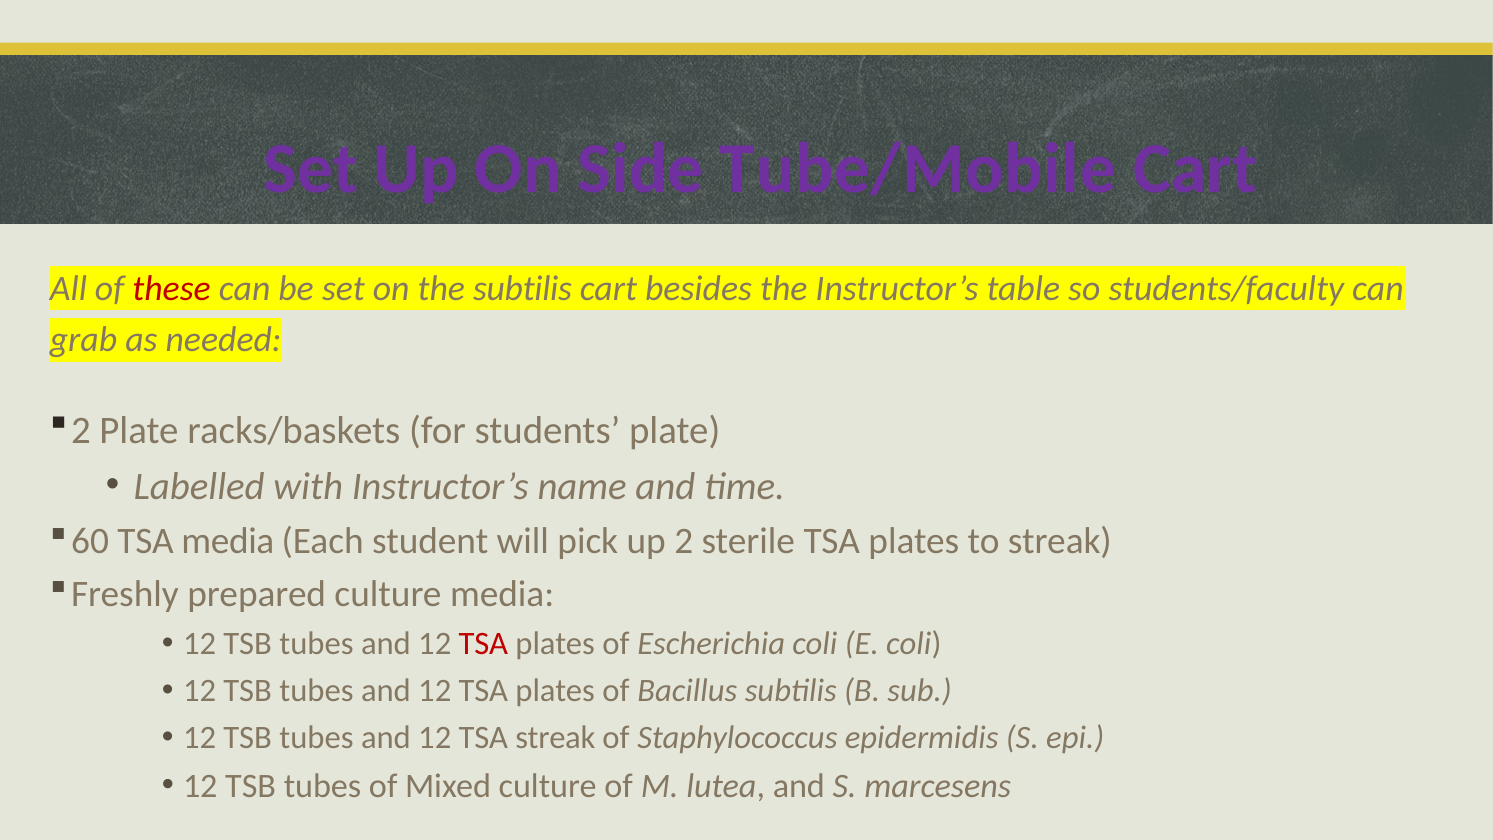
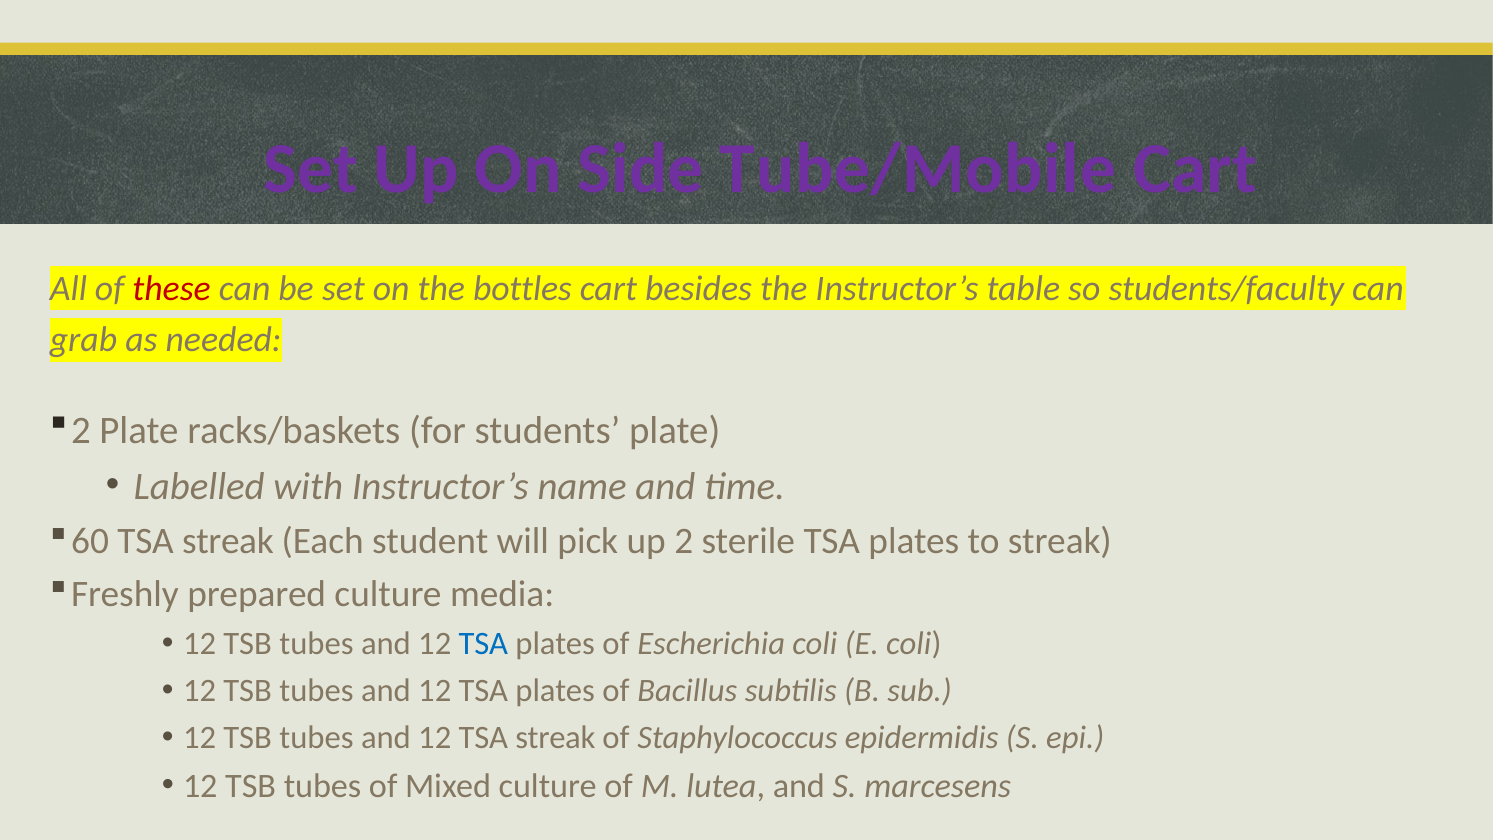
the subtilis: subtilis -> bottles
60 TSA media: media -> streak
TSA at (483, 644) colour: red -> blue
